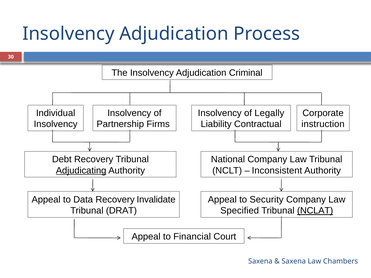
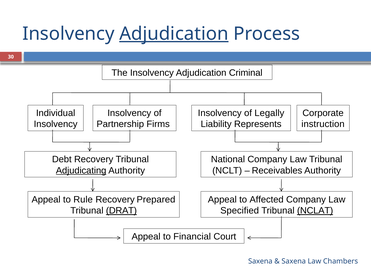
Adjudication at (174, 34) underline: none -> present
Contractual: Contractual -> Represents
Inconsistent: Inconsistent -> Receivables
Data: Data -> Rule
Invalidate: Invalidate -> Prepared
Security: Security -> Affected
DRAT underline: none -> present
